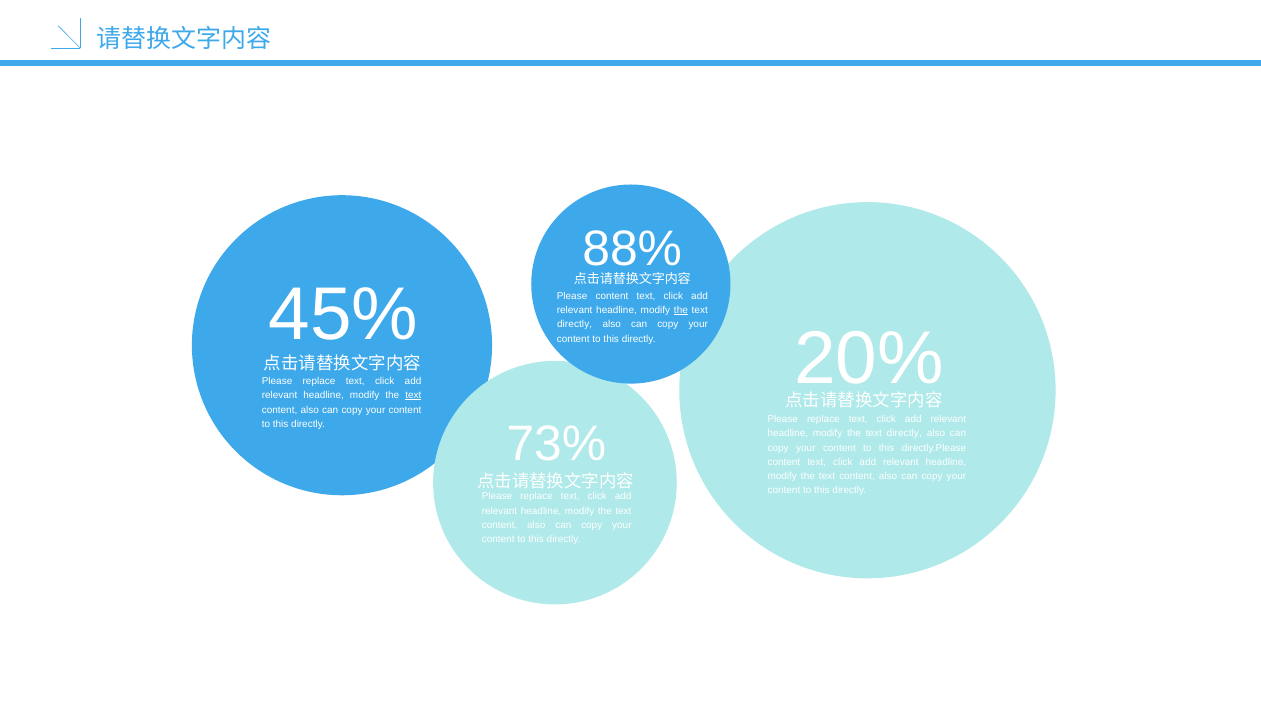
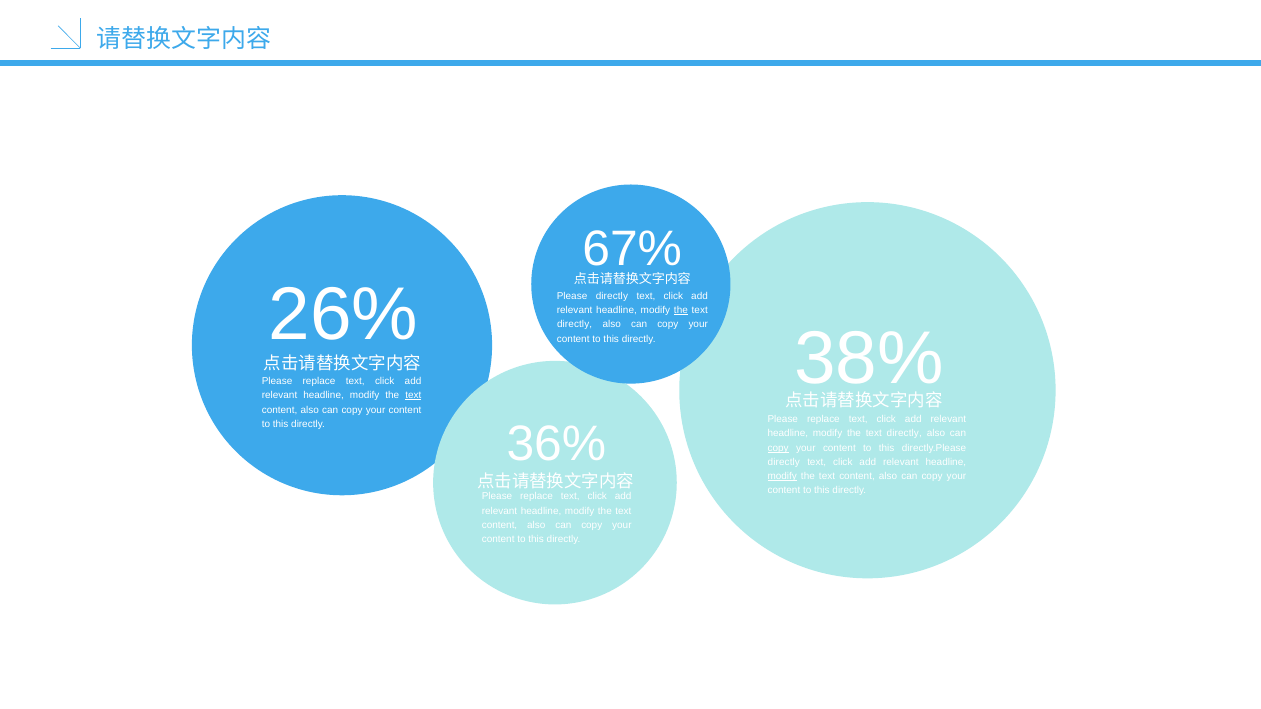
88%: 88% -> 67%
45%: 45% -> 26%
Please content: content -> directly
20%: 20% -> 38%
73%: 73% -> 36%
copy at (778, 448) underline: none -> present
content at (784, 462): content -> directly
modify at (782, 477) underline: none -> present
